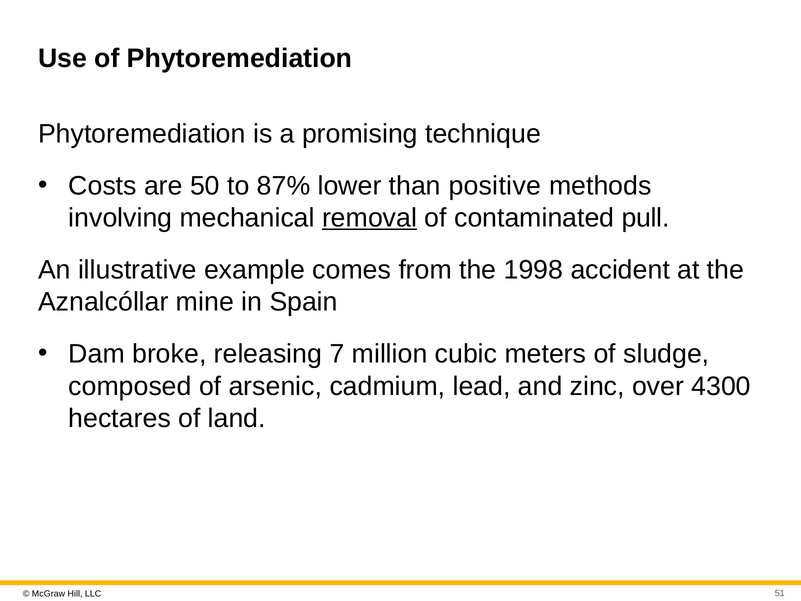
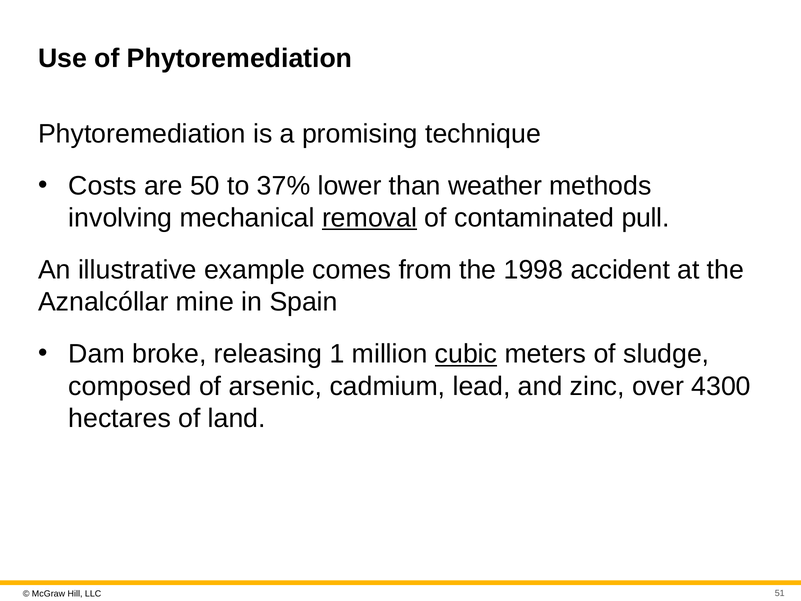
87%: 87% -> 37%
positive: positive -> weather
7: 7 -> 1
cubic underline: none -> present
